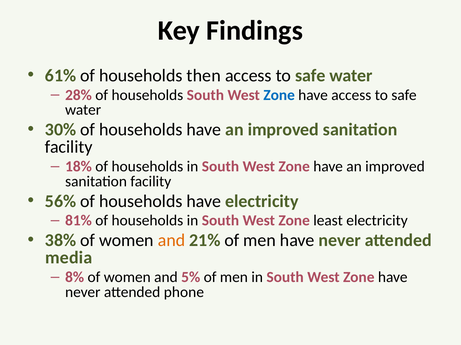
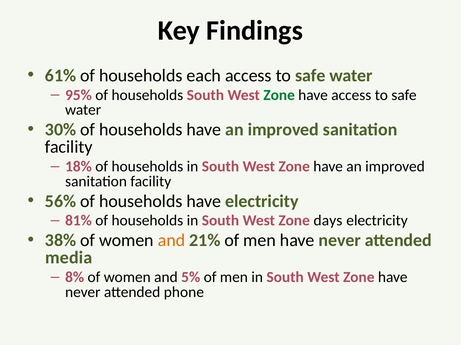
then: then -> each
28%: 28% -> 95%
Zone at (279, 95) colour: blue -> green
least: least -> days
